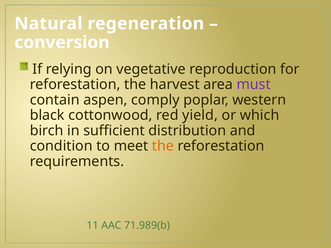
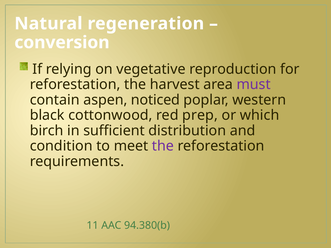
comply: comply -> noticed
yield: yield -> prep
the at (163, 146) colour: orange -> purple
71.989(b: 71.989(b -> 94.380(b
